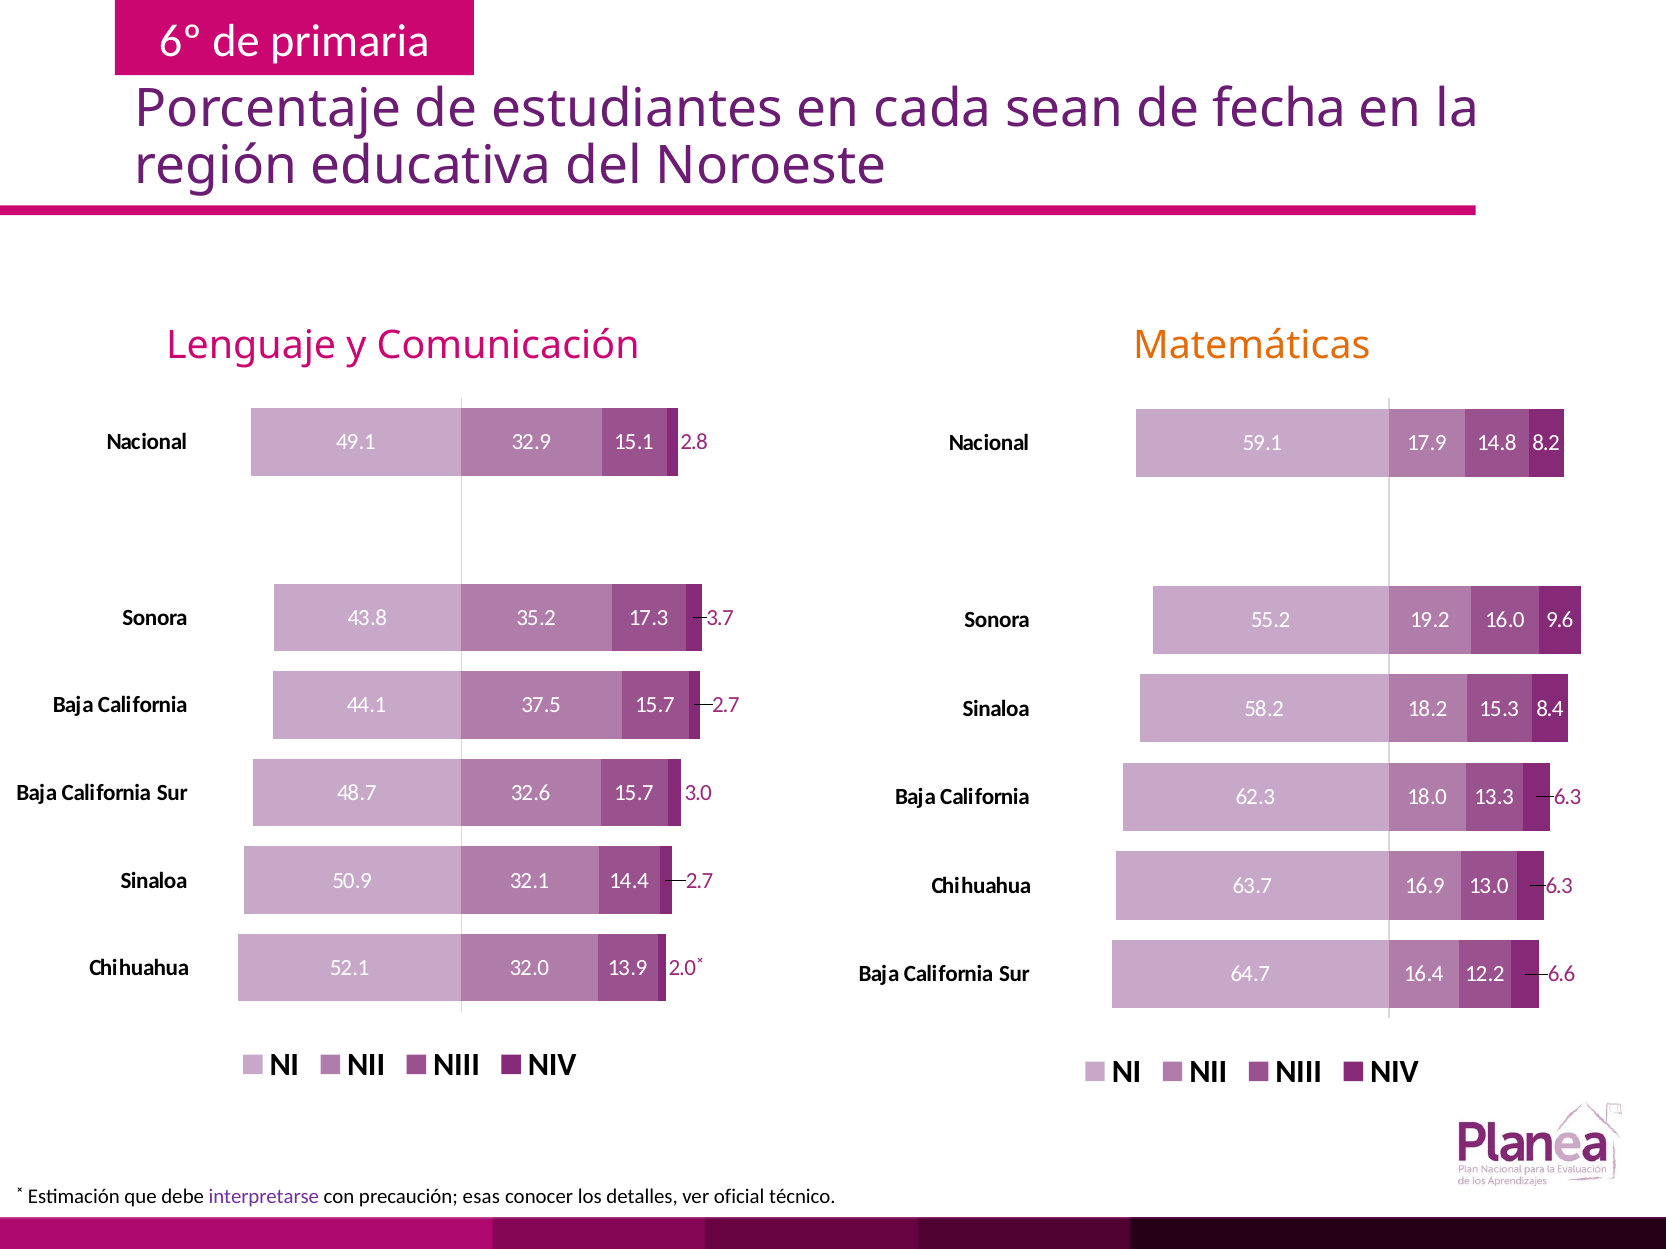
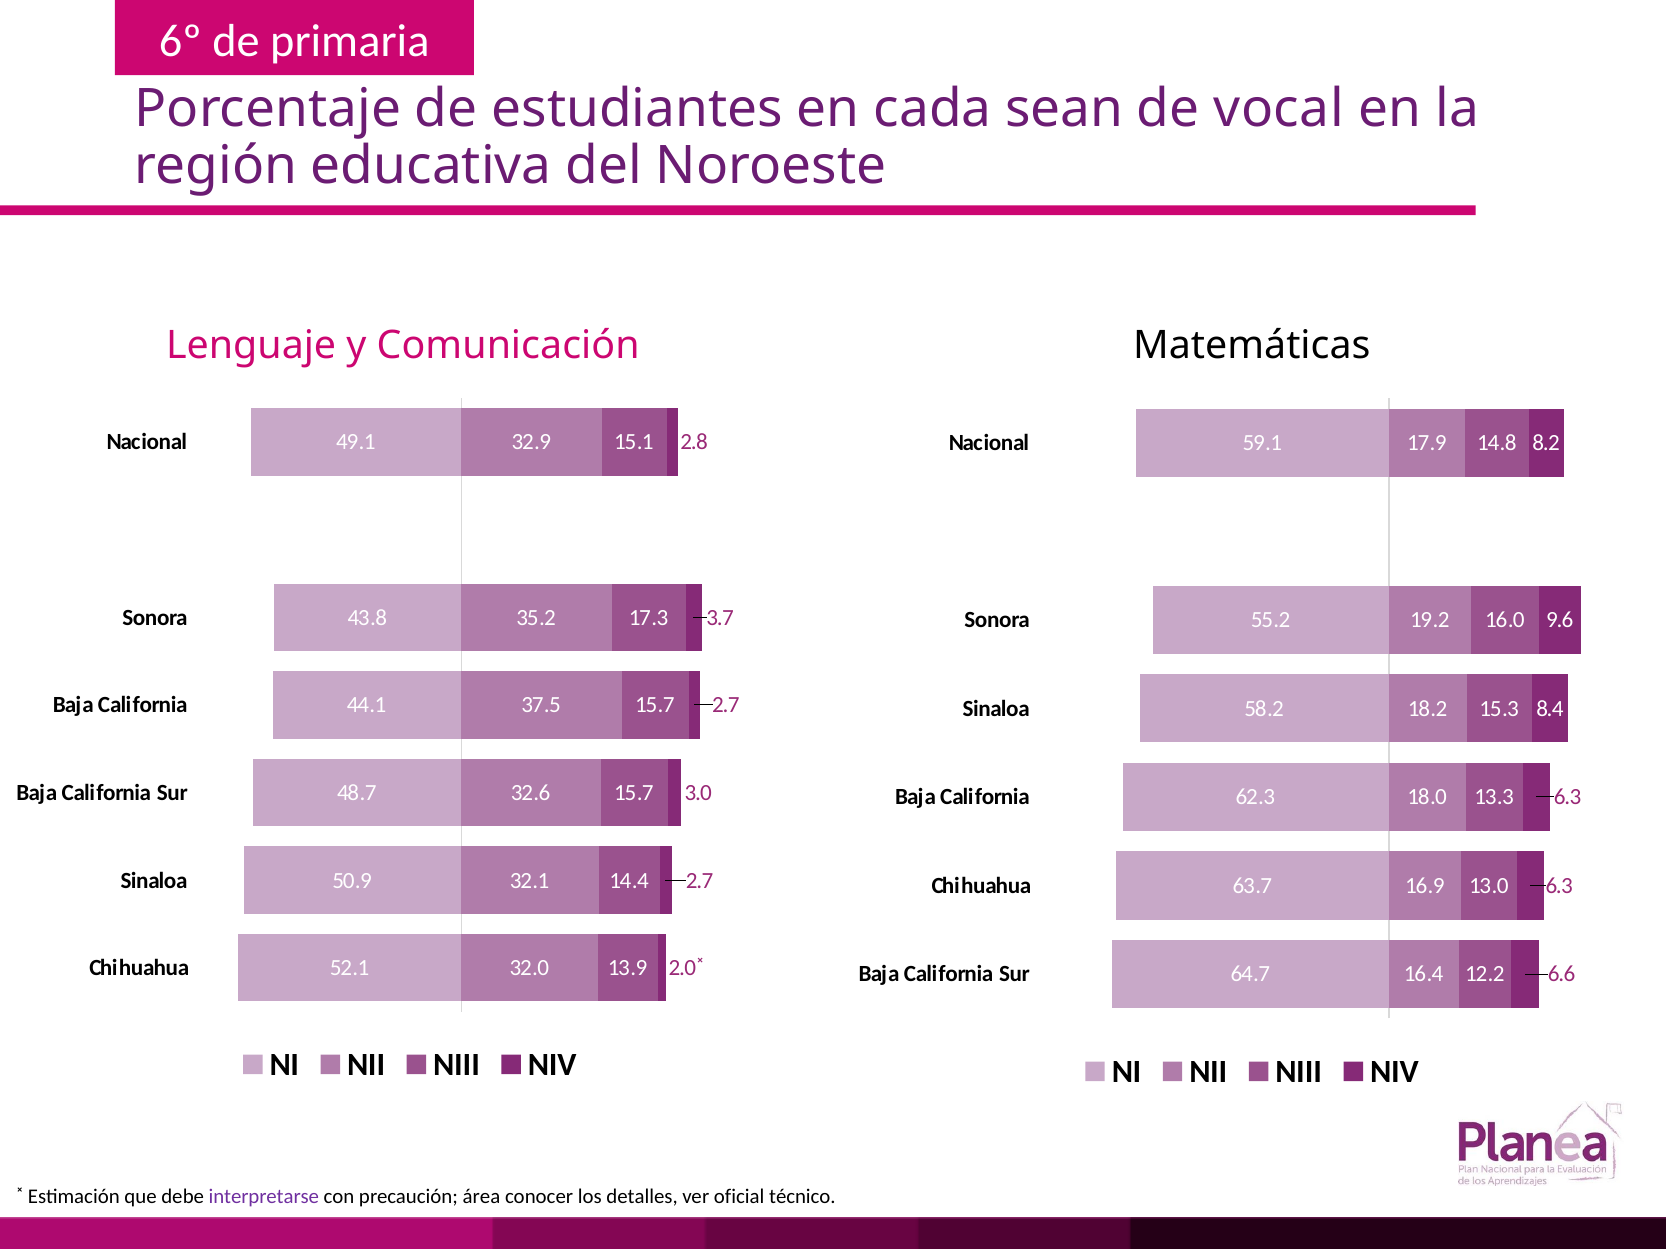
fecha: fecha -> vocal
Matemáticas colour: orange -> black
esas: esas -> área
